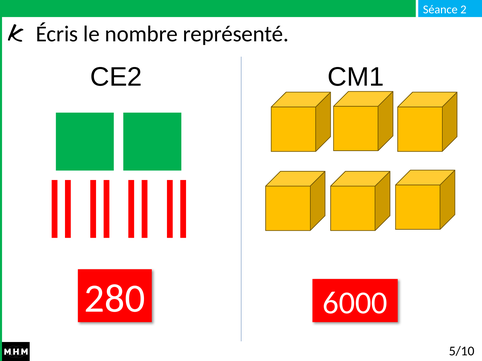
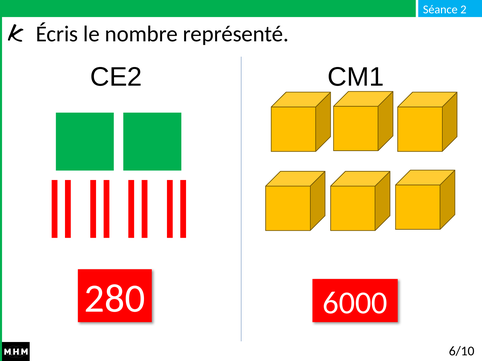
5/10: 5/10 -> 6/10
